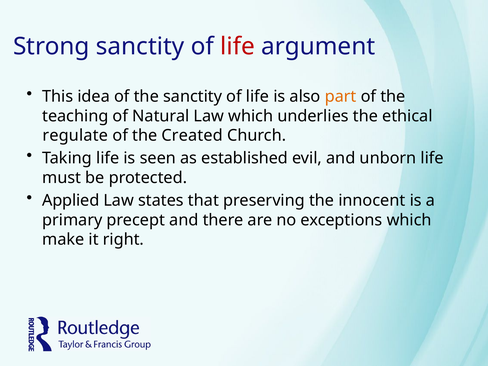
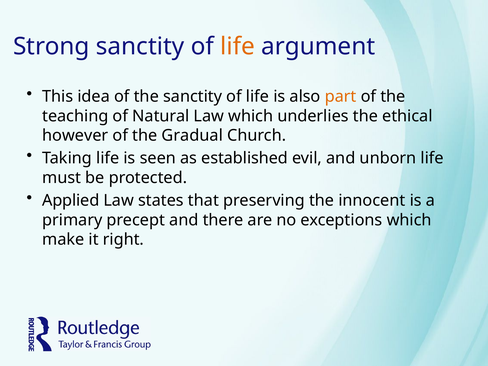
life at (238, 46) colour: red -> orange
regulate: regulate -> however
Created: Created -> Gradual
